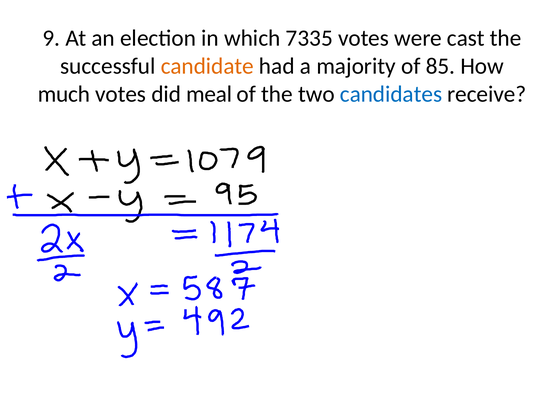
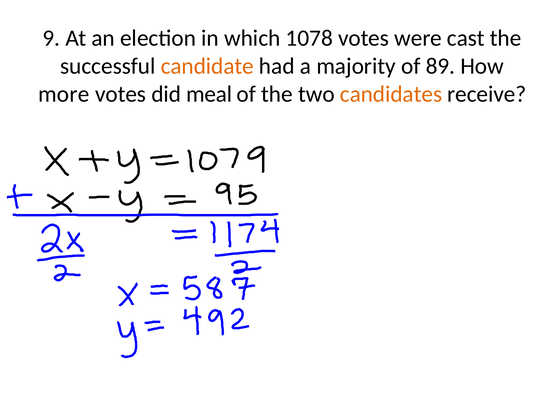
7335: 7335 -> 1078
85: 85 -> 89
much: much -> more
candidates colour: blue -> orange
